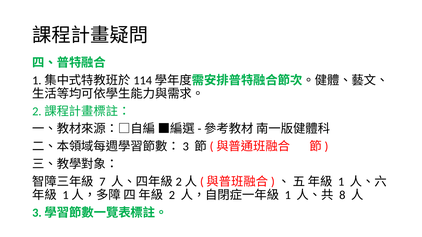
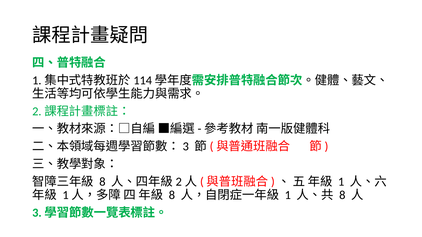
7 at (102, 182): 7 -> 8
2 at (172, 195): 2 -> 8
